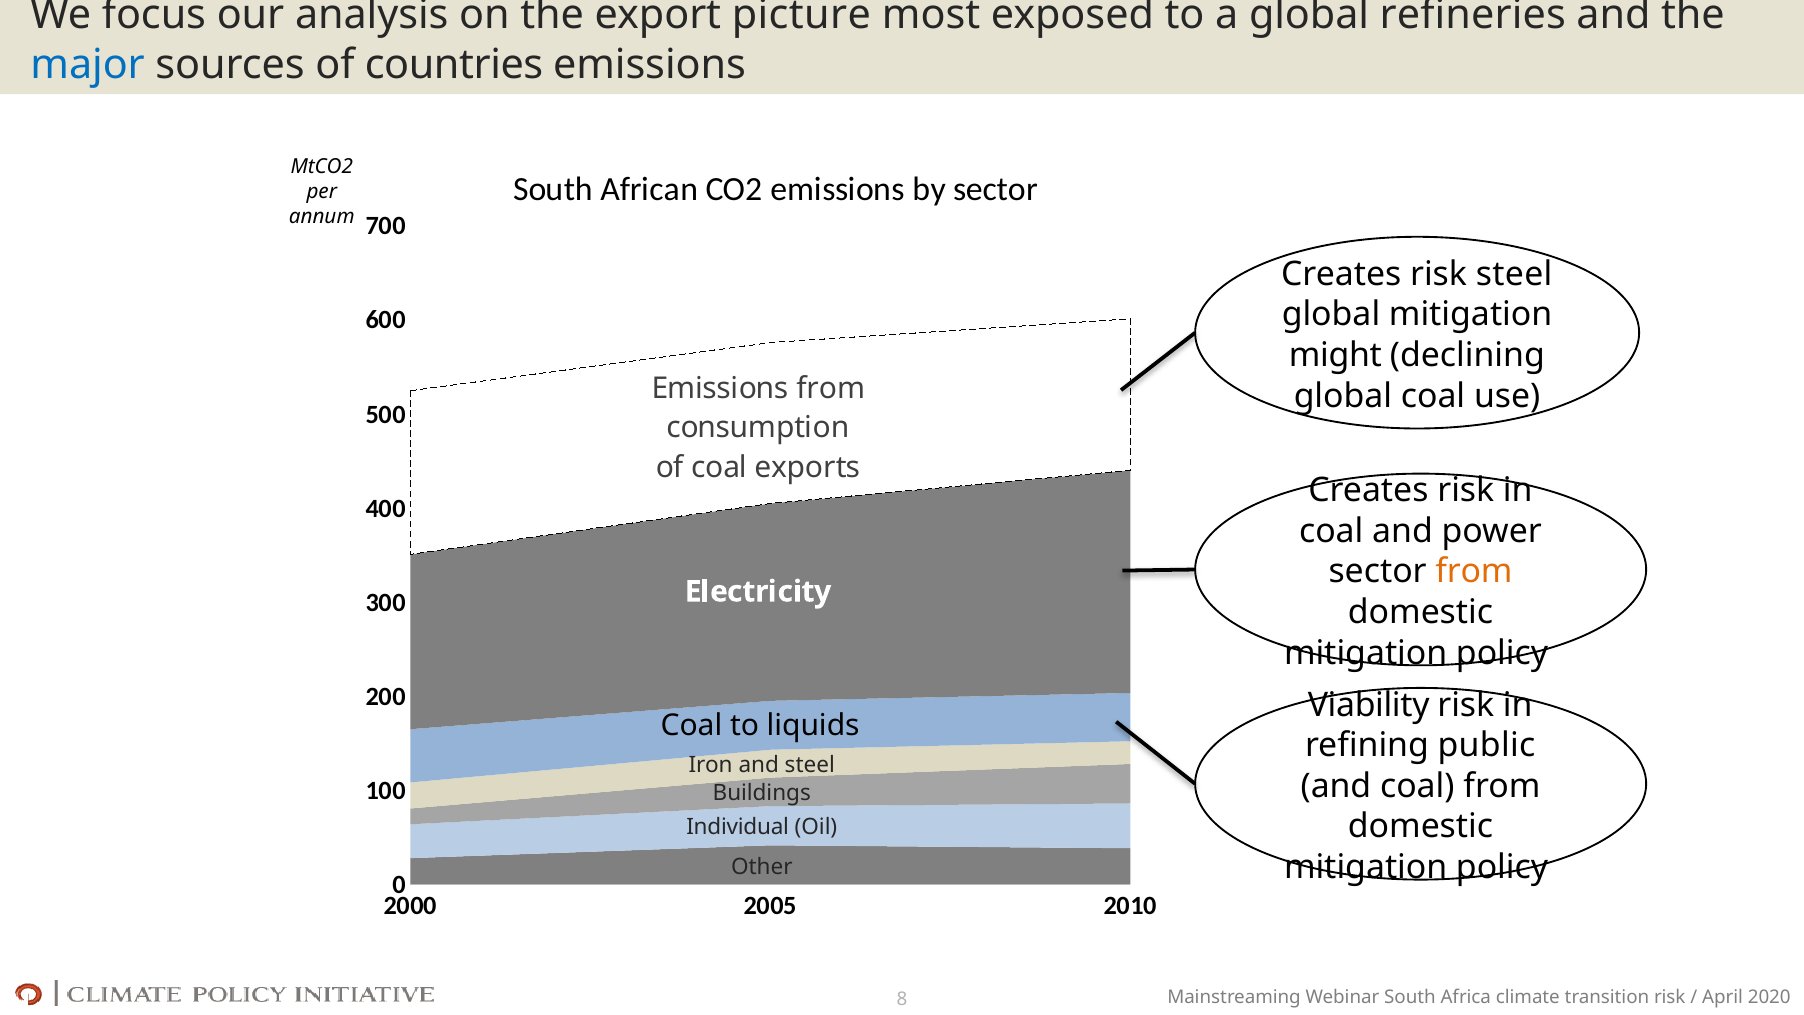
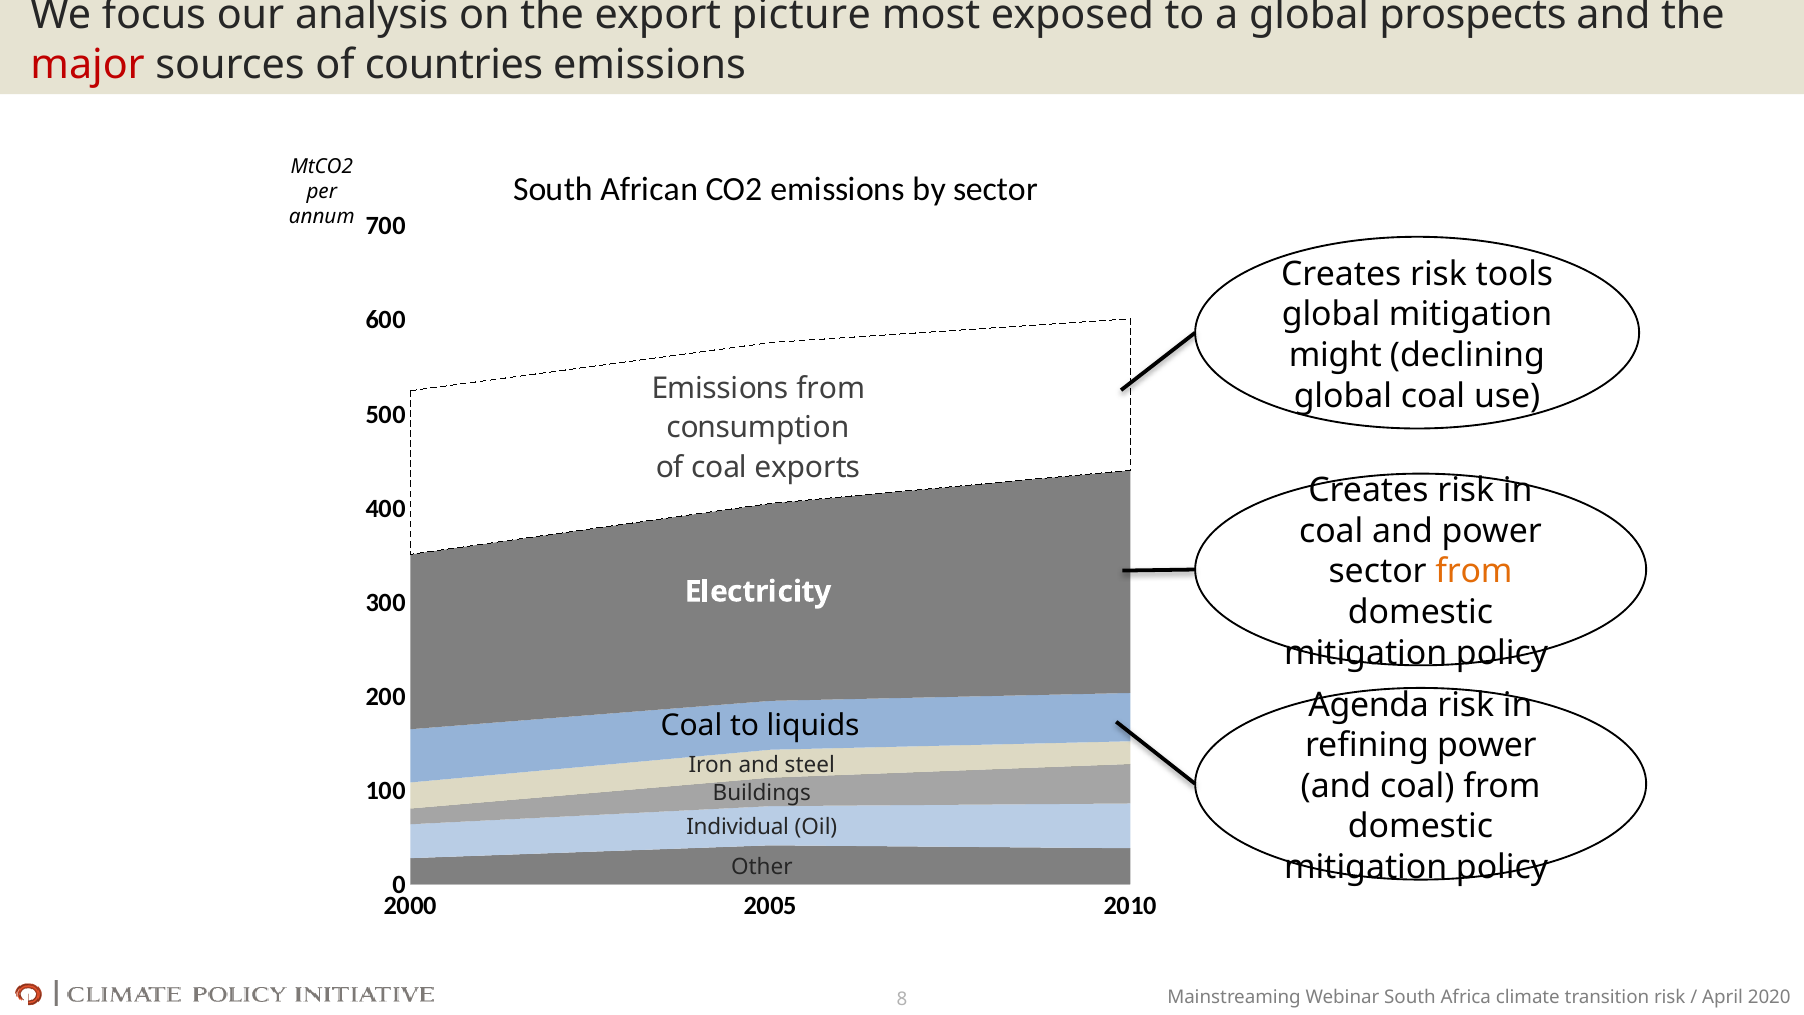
refineries: refineries -> prospects
major colour: blue -> red
risk steel: steel -> tools
Viability: Viability -> Agenda
refining public: public -> power
